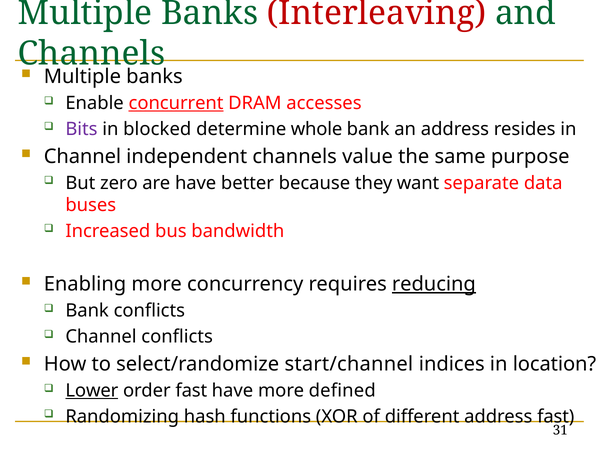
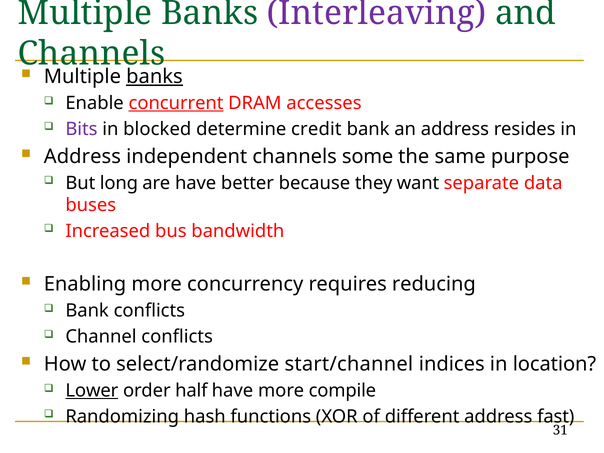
Interleaving colour: red -> purple
banks at (154, 77) underline: none -> present
whole: whole -> credit
Channel at (82, 156): Channel -> Address
value: value -> some
zero: zero -> long
reducing underline: present -> none
order fast: fast -> half
defined: defined -> compile
